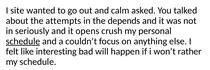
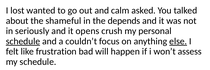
site: site -> lost
attempts: attempts -> shameful
else underline: none -> present
interesting: interesting -> frustration
rather: rather -> assess
